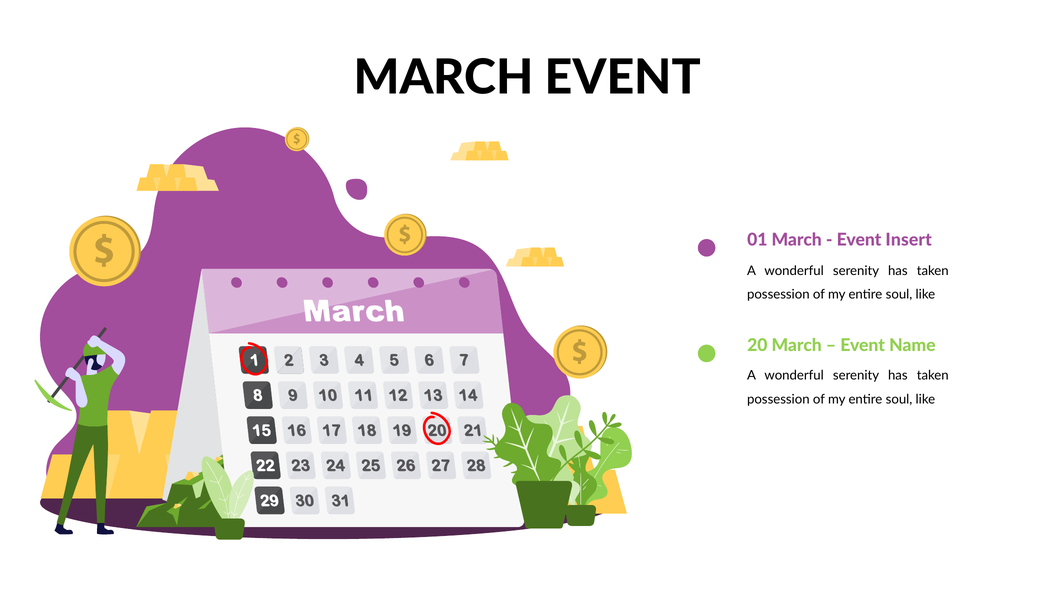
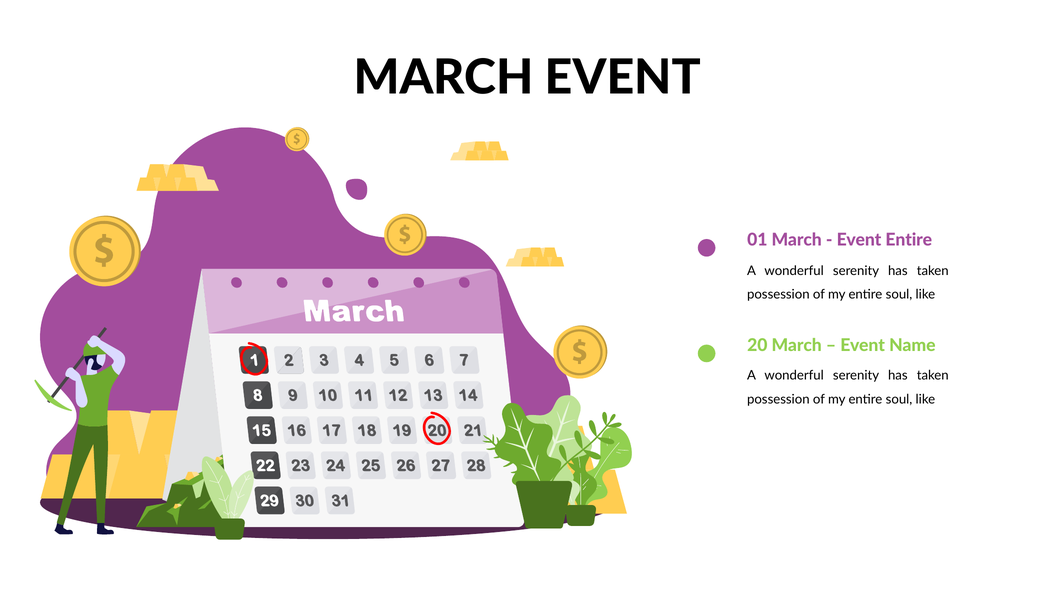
Event Insert: Insert -> Entire
